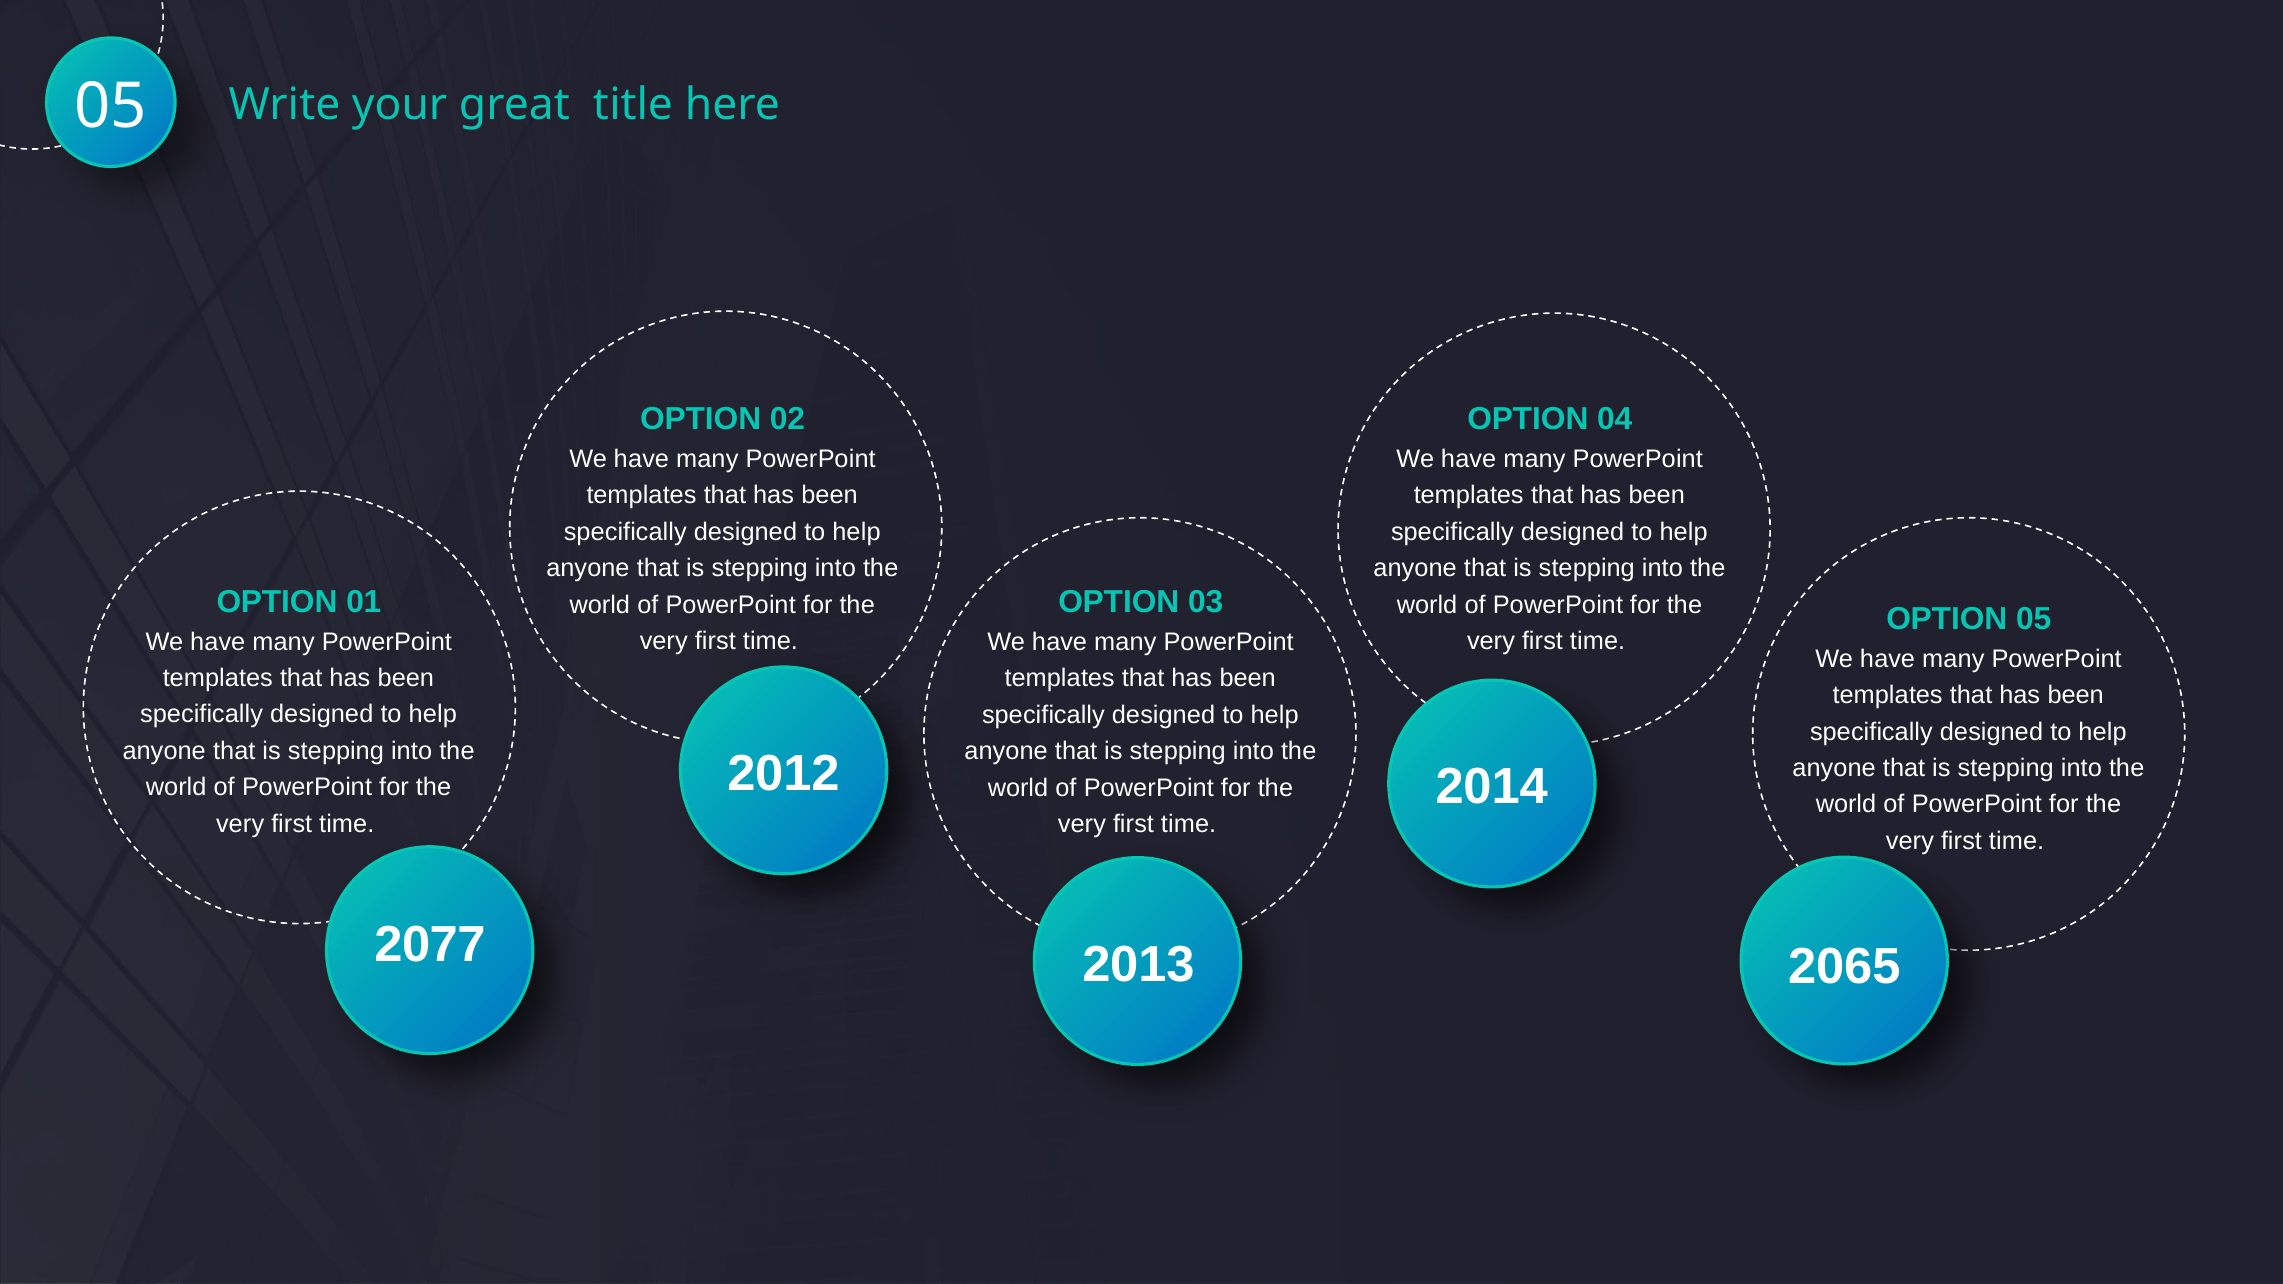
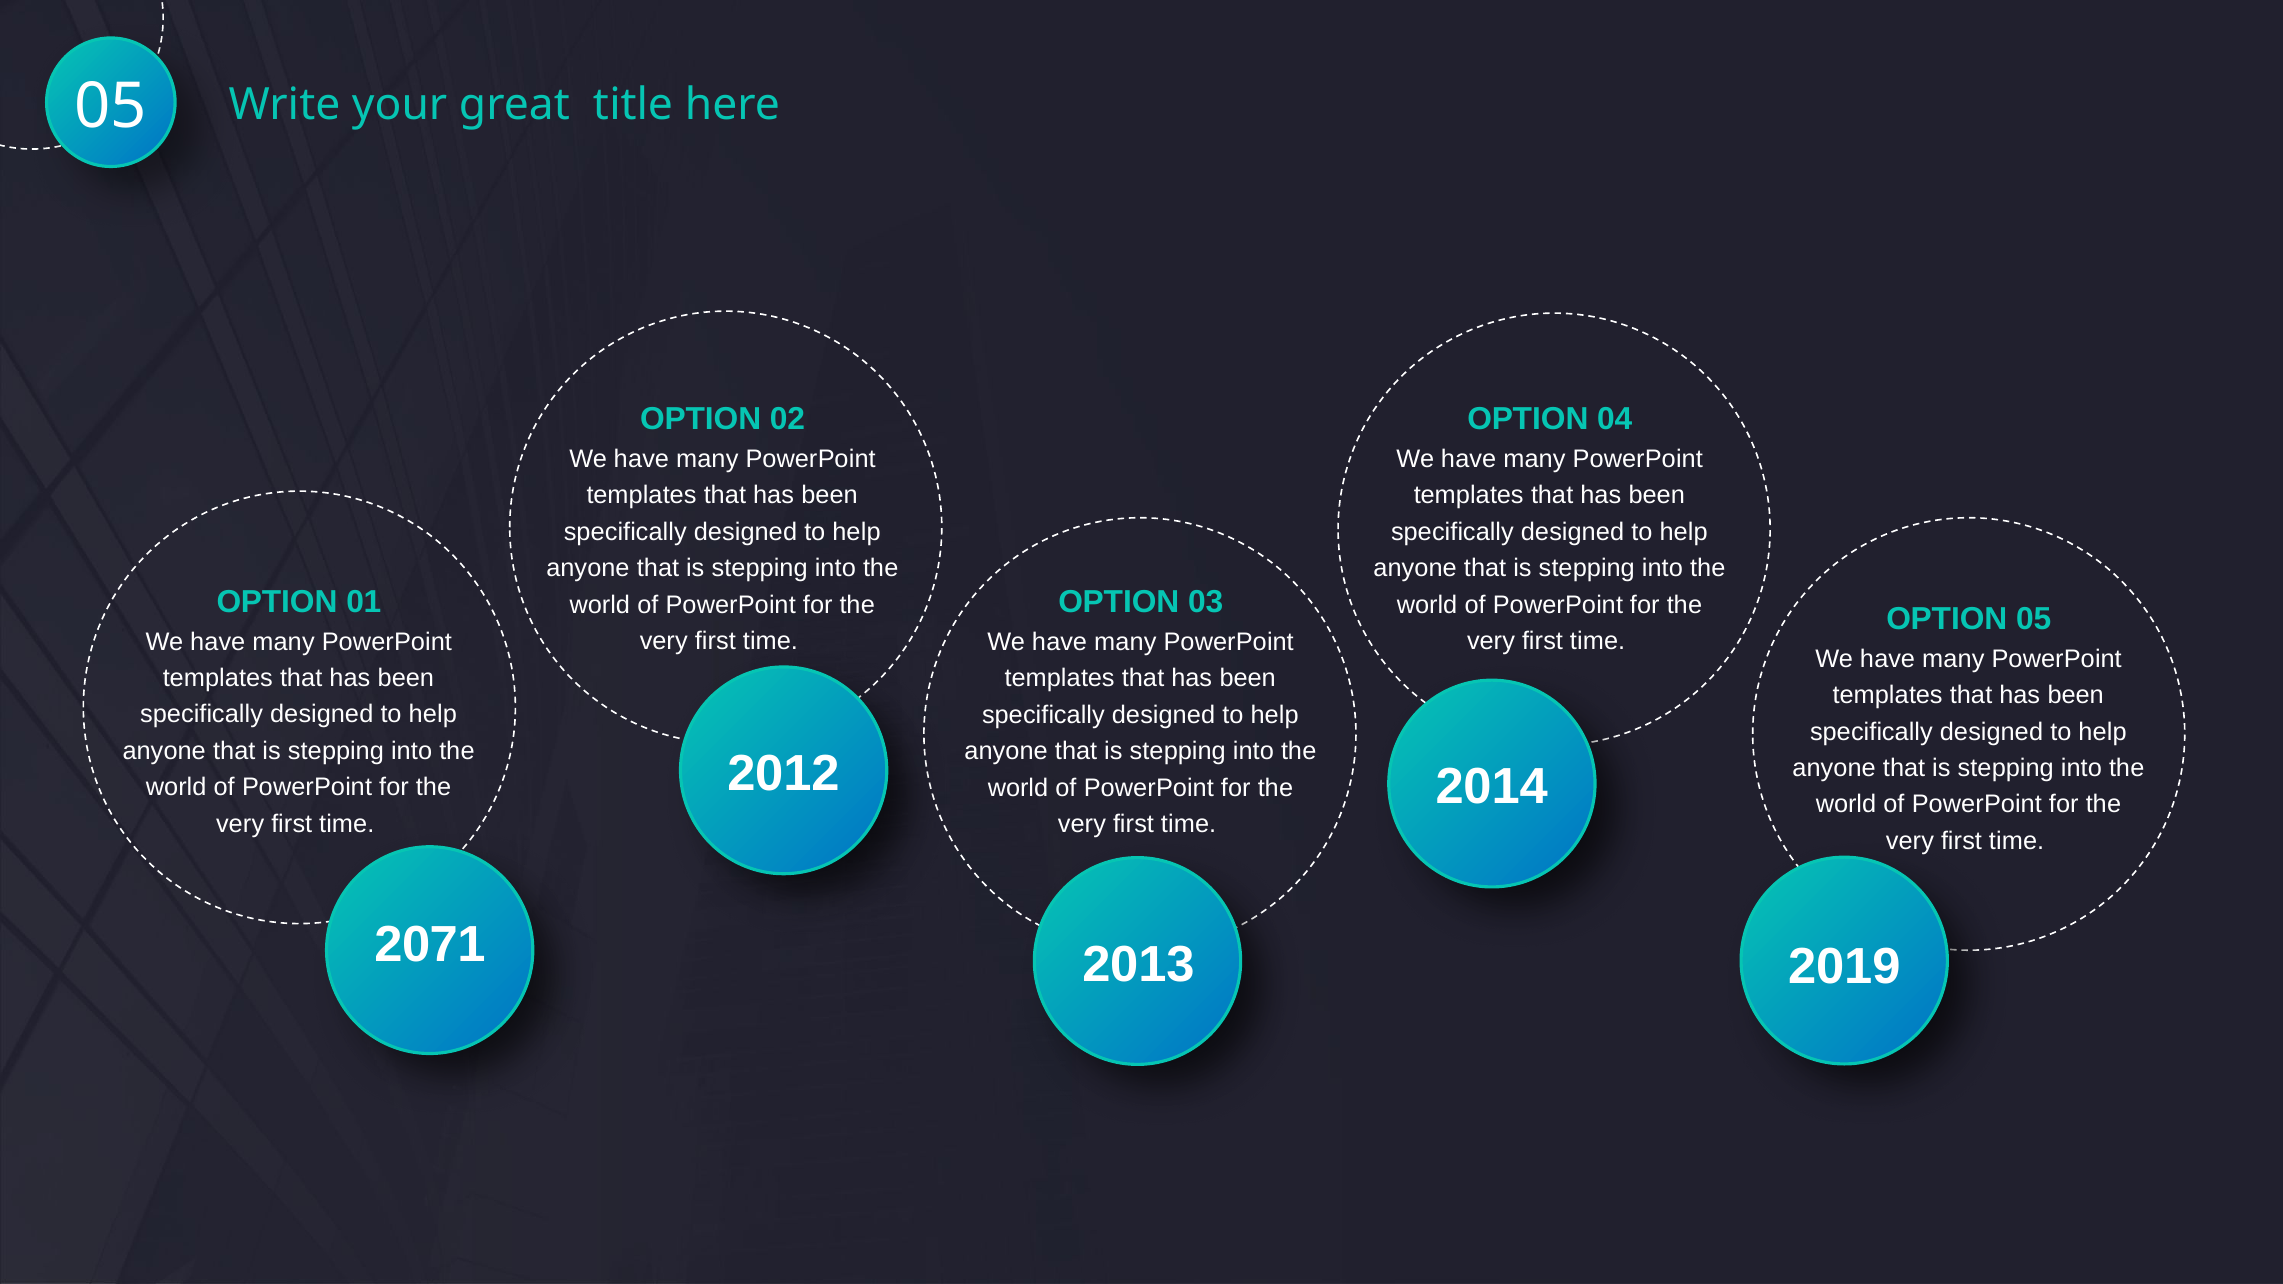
2077: 2077 -> 2071
2065: 2065 -> 2019
